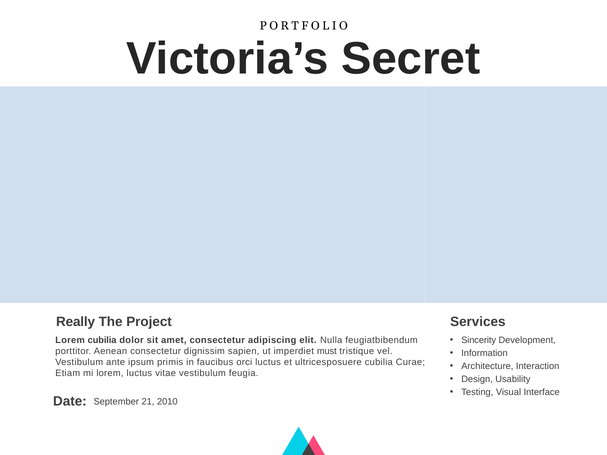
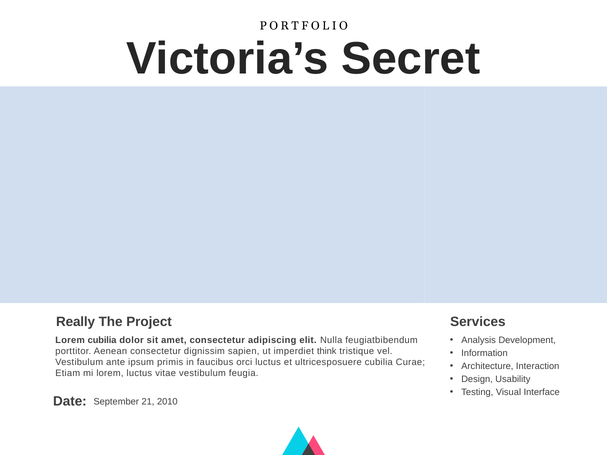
Sincerity: Sincerity -> Analysis
must: must -> think
